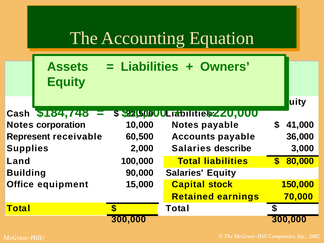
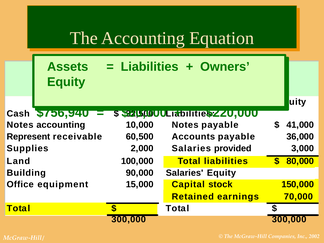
$184,748: $184,748 -> $756,940
Notes corporation: corporation -> accounting
describe: describe -> provided
